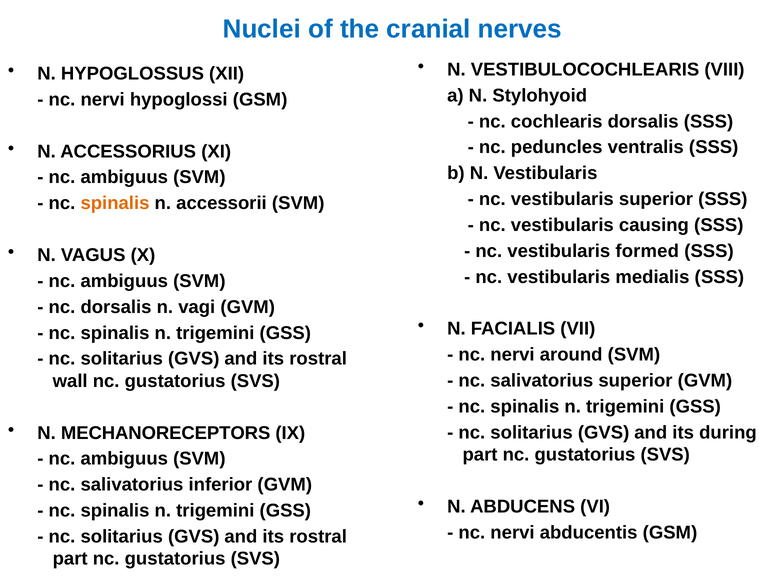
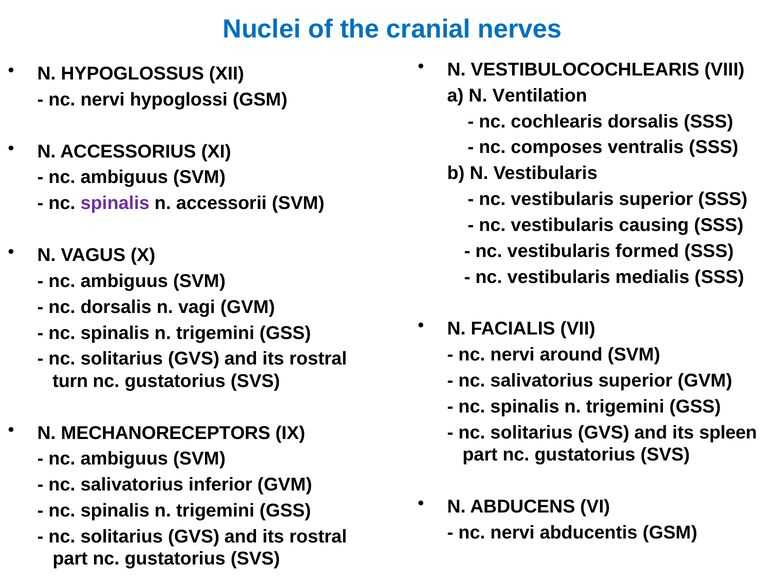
Stylohyoid: Stylohyoid -> Ventilation
peduncles: peduncles -> composes
spinalis at (115, 203) colour: orange -> purple
wall: wall -> turn
during: during -> spleen
